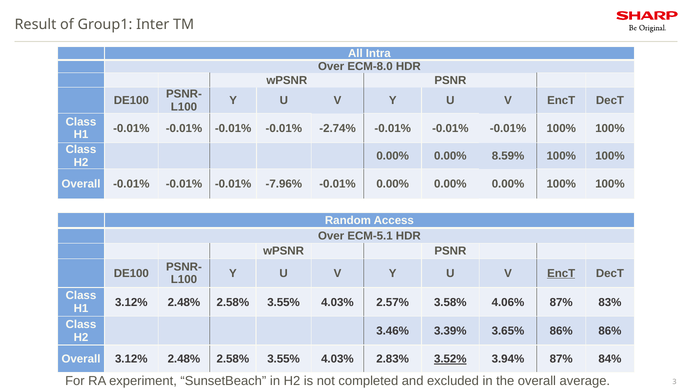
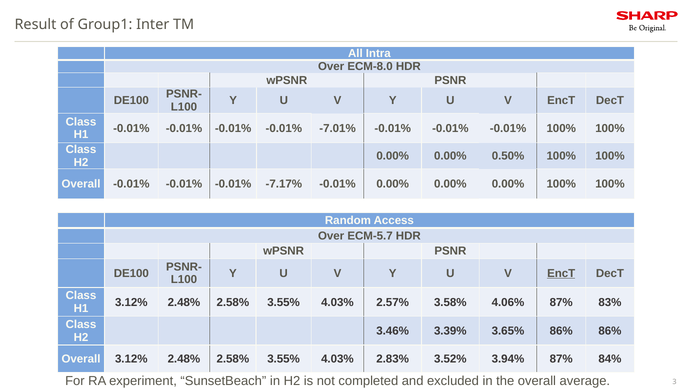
-2.74%: -2.74% -> -7.01%
8.59%: 8.59% -> 0.50%
-7.96%: -7.96% -> -7.17%
ECM-5.1: ECM-5.1 -> ECM-5.7
3.52% underline: present -> none
